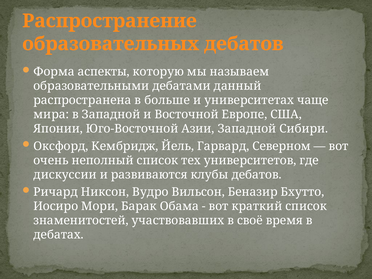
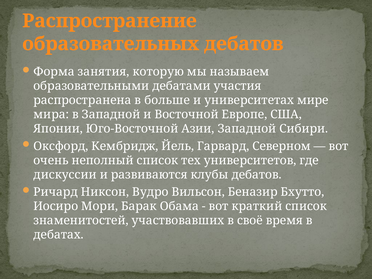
аспекты: аспекты -> занятия
данный: данный -> участия
чаще: чаще -> мире
